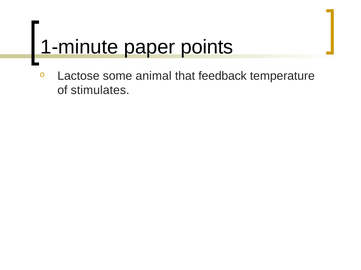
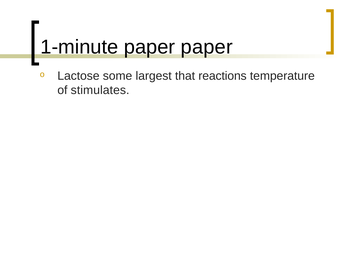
paper points: points -> paper
animal: animal -> largest
feedback: feedback -> reactions
